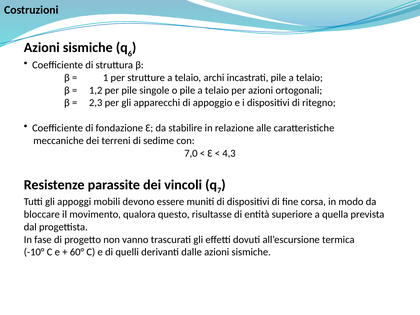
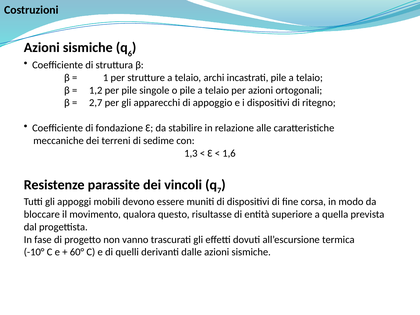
2,3: 2,3 -> 2,7
7,0: 7,0 -> 1,3
4,3: 4,3 -> 1,6
